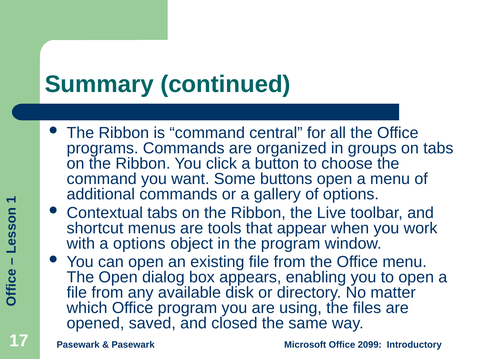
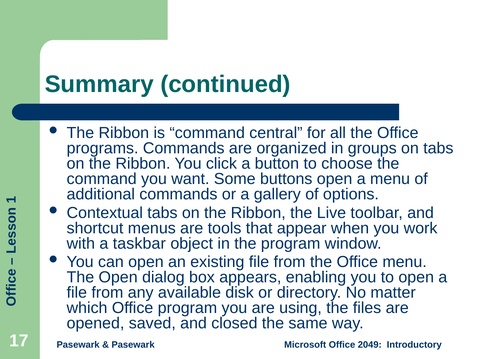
a options: options -> taskbar
2099: 2099 -> 2049
